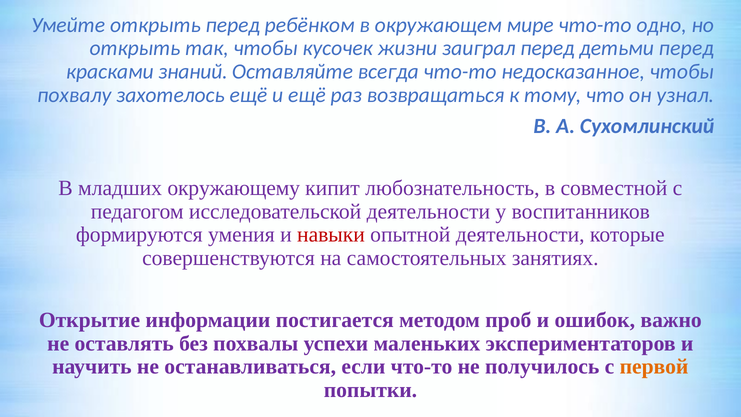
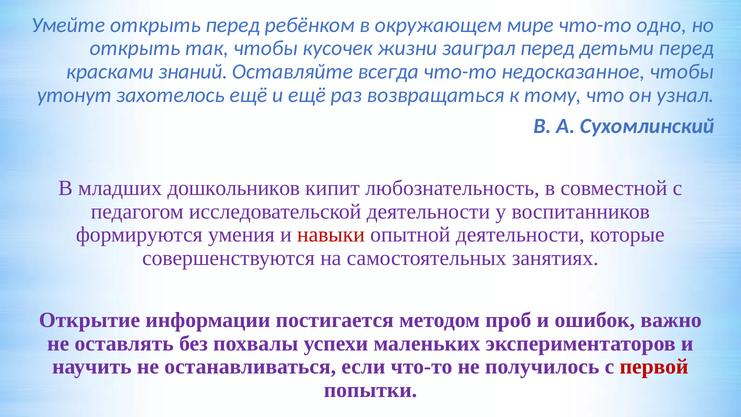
похвалу: похвалу -> утонут
окружающему: окружающему -> дошкольников
первой colour: orange -> red
